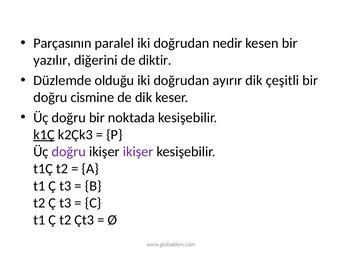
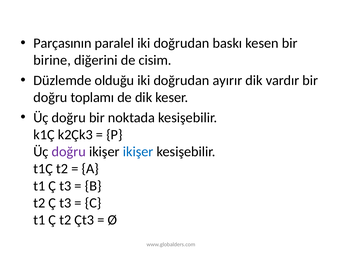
nedir: nedir -> baskı
yazılır: yazılır -> birine
diktir: diktir -> cisim
çeşitli: çeşitli -> vardır
cismine: cismine -> toplamı
k1Ç underline: present -> none
ikişer at (138, 152) colour: purple -> blue
